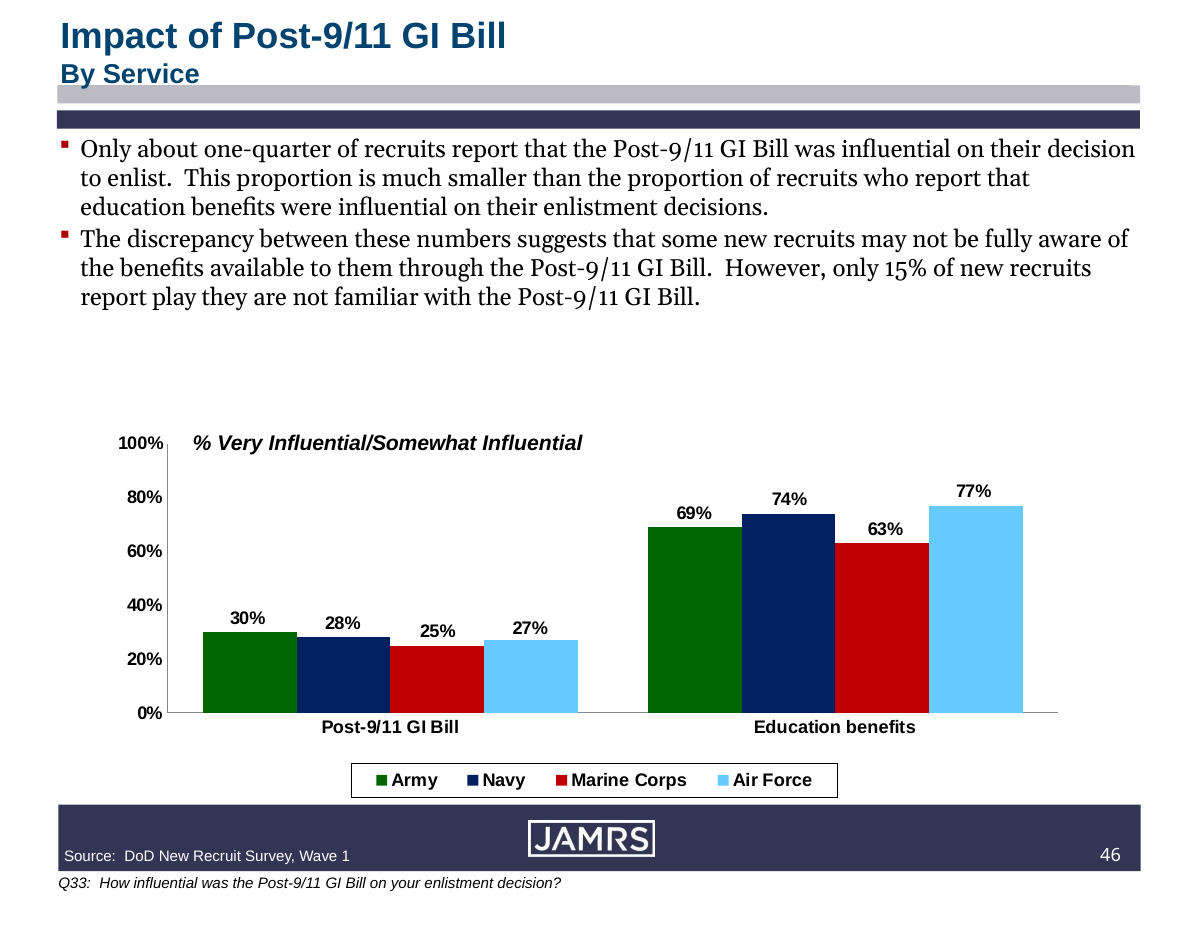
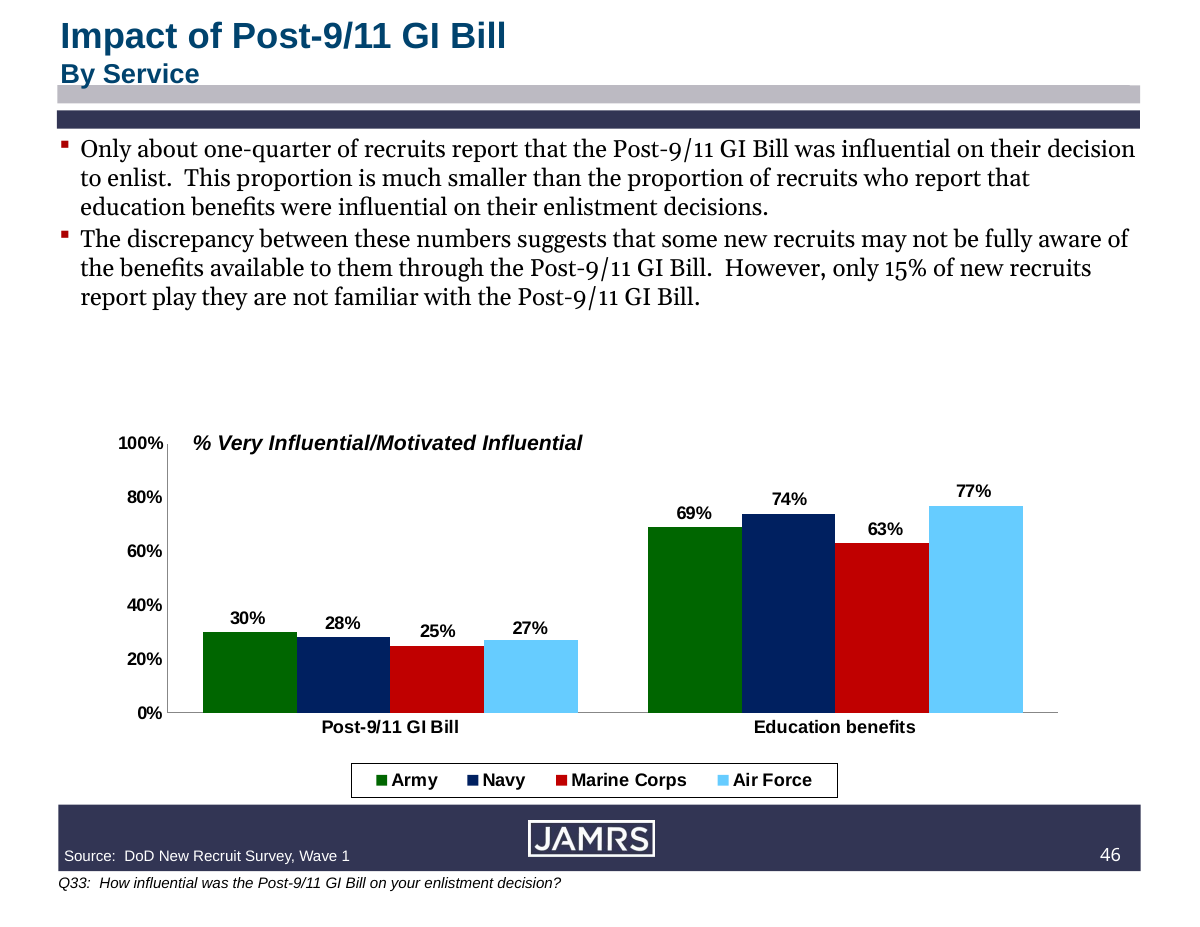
Influential/Somewhat: Influential/Somewhat -> Influential/Motivated
